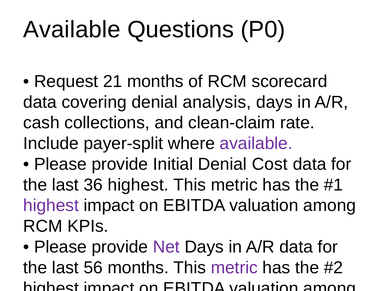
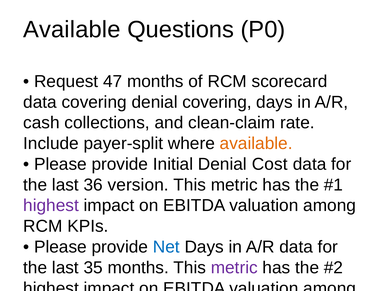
21: 21 -> 47
denial analysis: analysis -> covering
available at (256, 143) colour: purple -> orange
36 highest: highest -> version
Net at (166, 247) colour: purple -> blue
56: 56 -> 35
